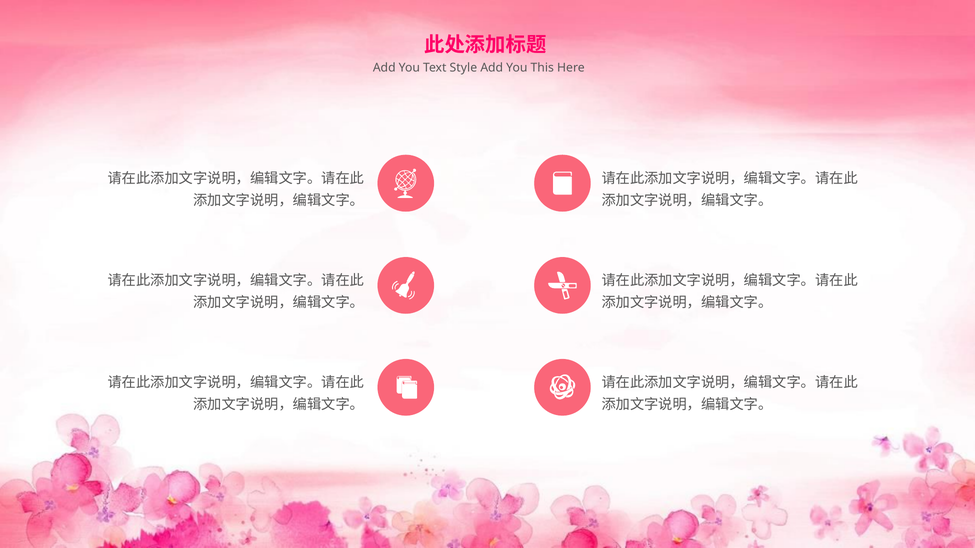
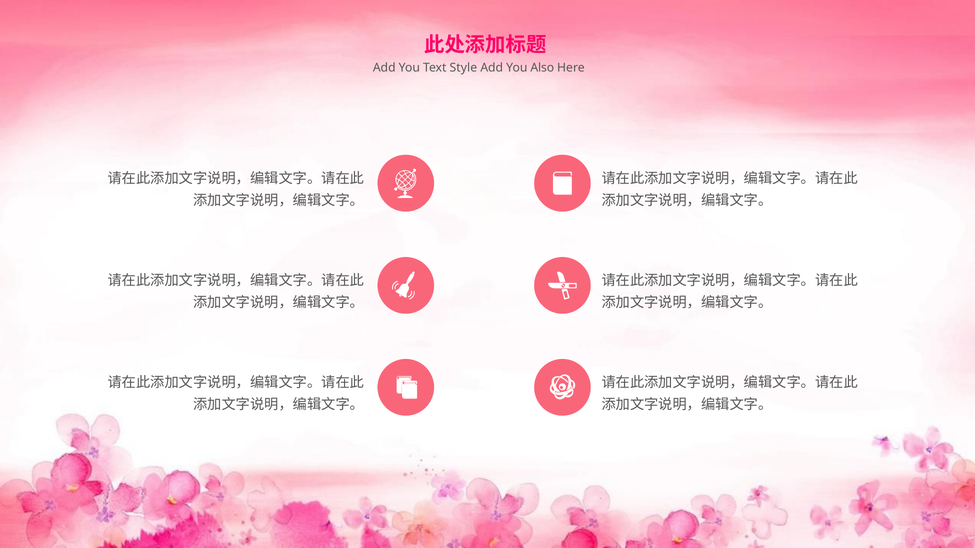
This: This -> Also
